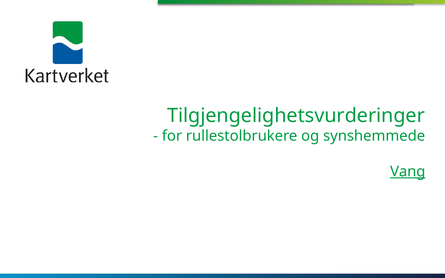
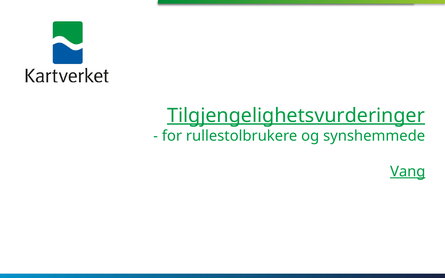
Tilgjengelighetsvurderinger underline: none -> present
